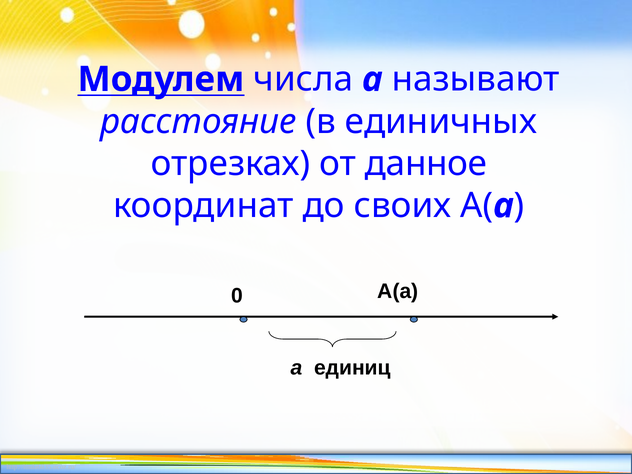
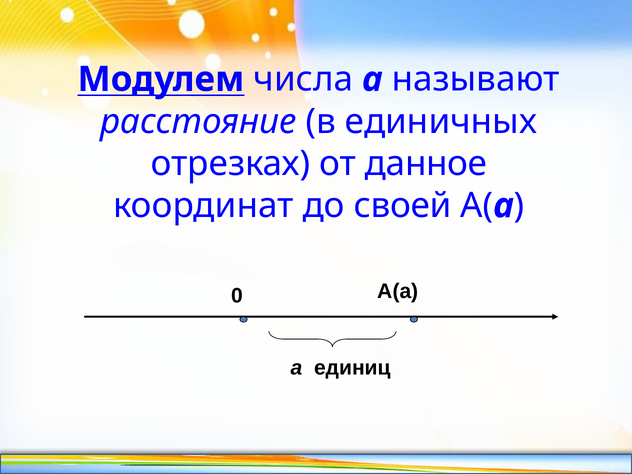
своих: своих -> своей
